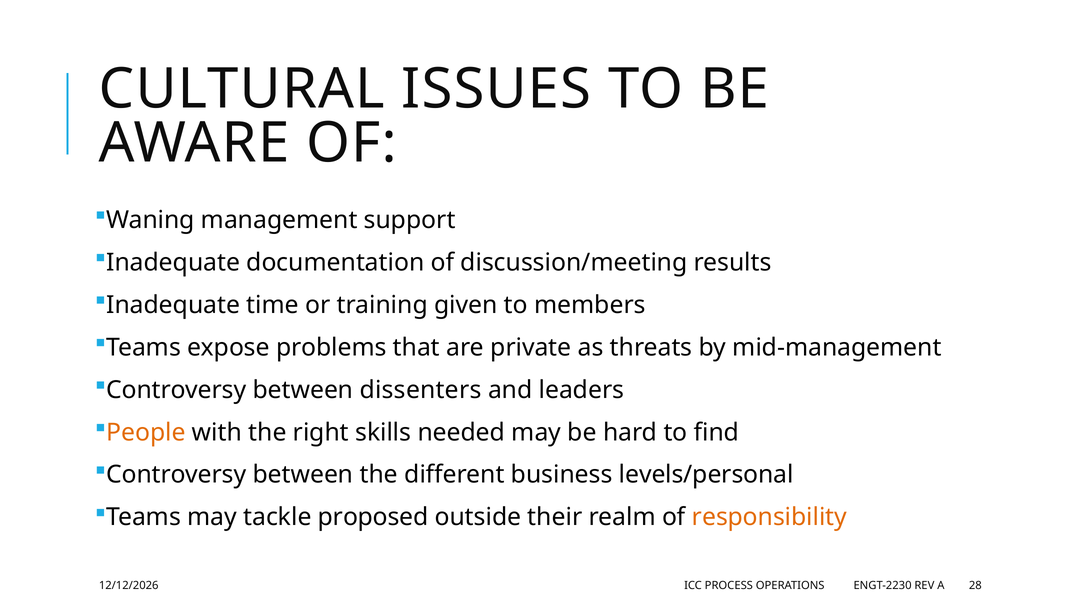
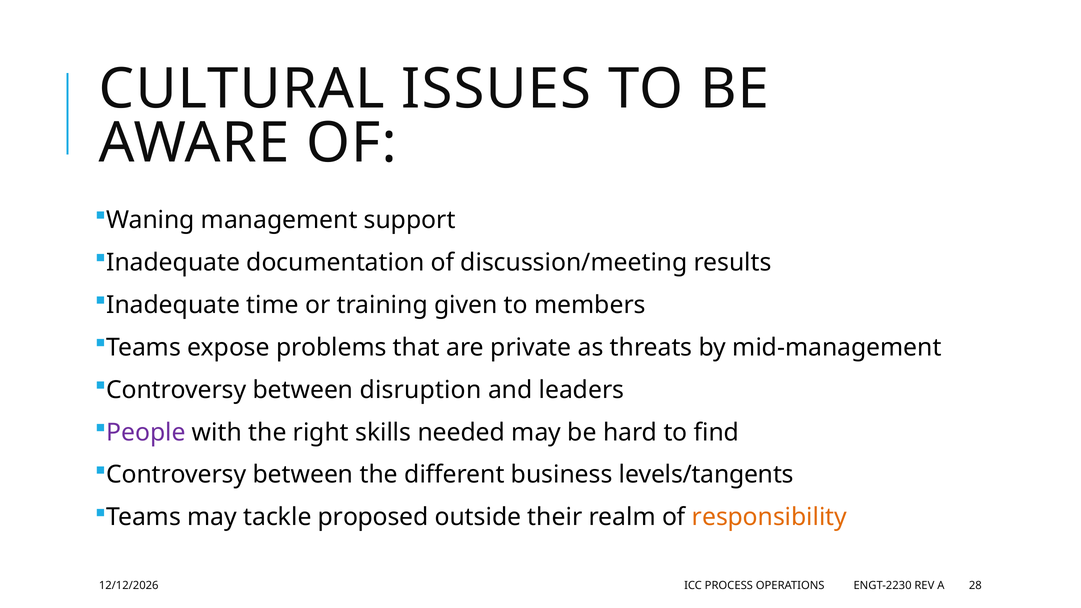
dissenters: dissenters -> disruption
People colour: orange -> purple
levels/personal: levels/personal -> levels/tangents
